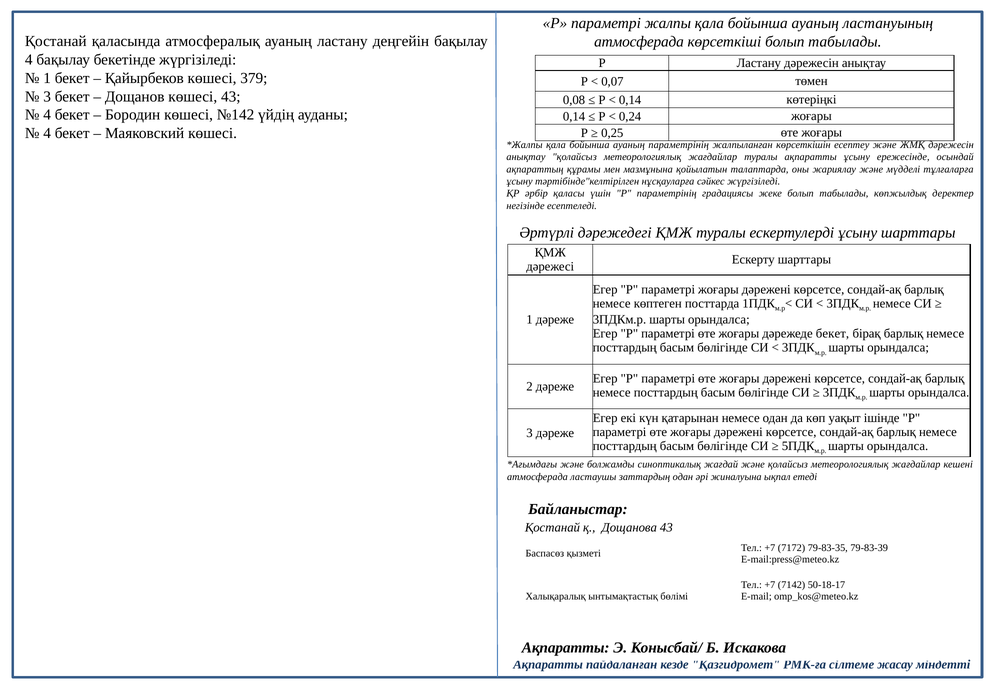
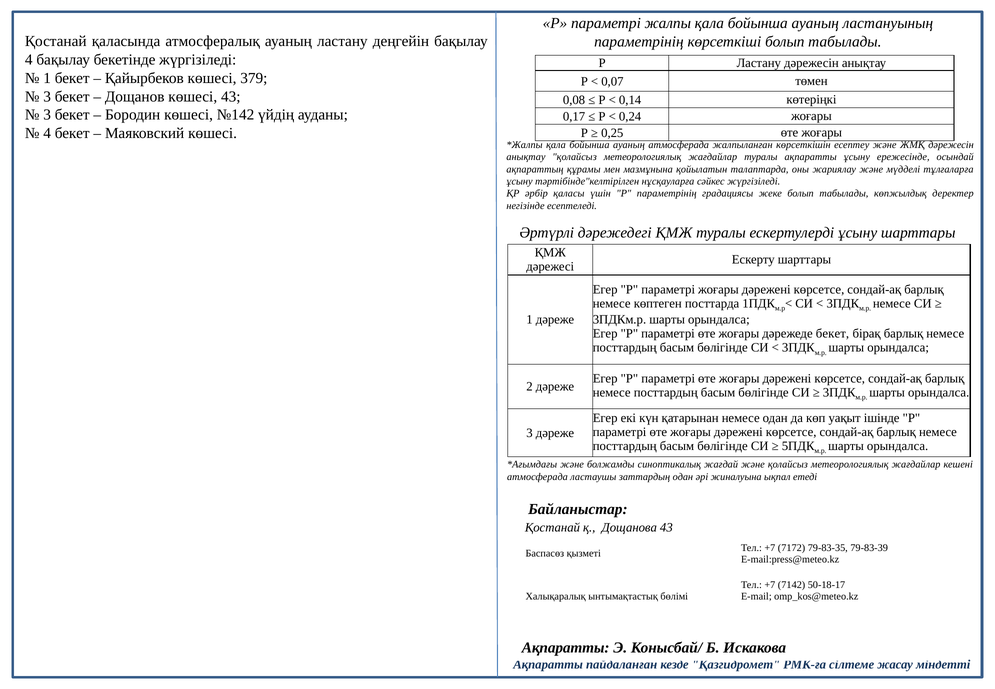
атмосферада at (639, 42): атмосферада -> параметрінің
4 at (47, 115): 4 -> 3
0,14 at (574, 117): 0,14 -> 0,17
ауаның параметрінің: параметрінің -> атмосферада
